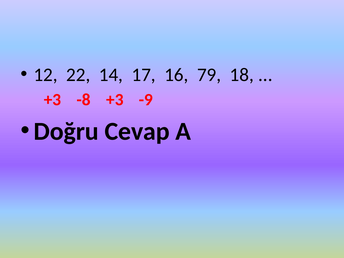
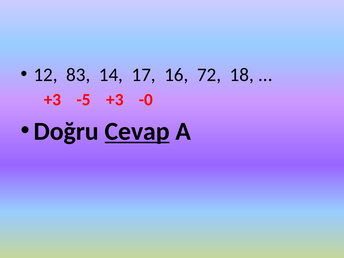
22: 22 -> 83
79: 79 -> 72
-8: -8 -> -5
-9: -9 -> -0
Cevap underline: none -> present
